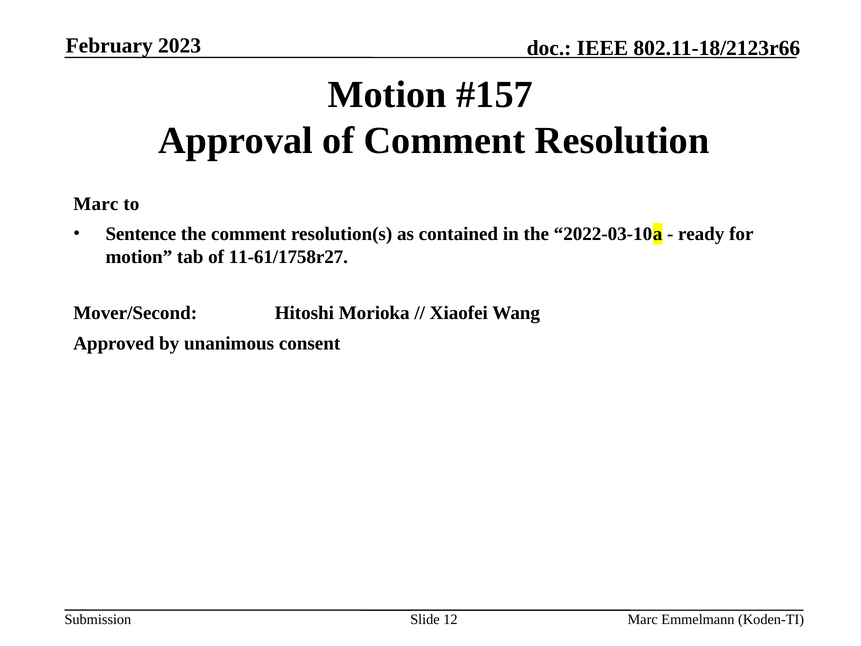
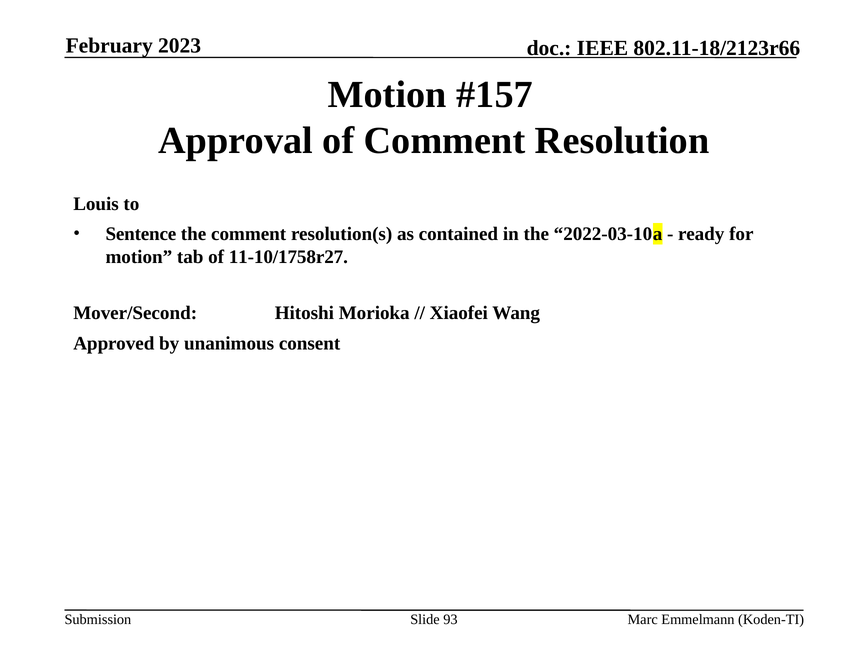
Marc at (96, 204): Marc -> Louis
11-61/1758r27: 11-61/1758r27 -> 11-10/1758r27
12: 12 -> 93
